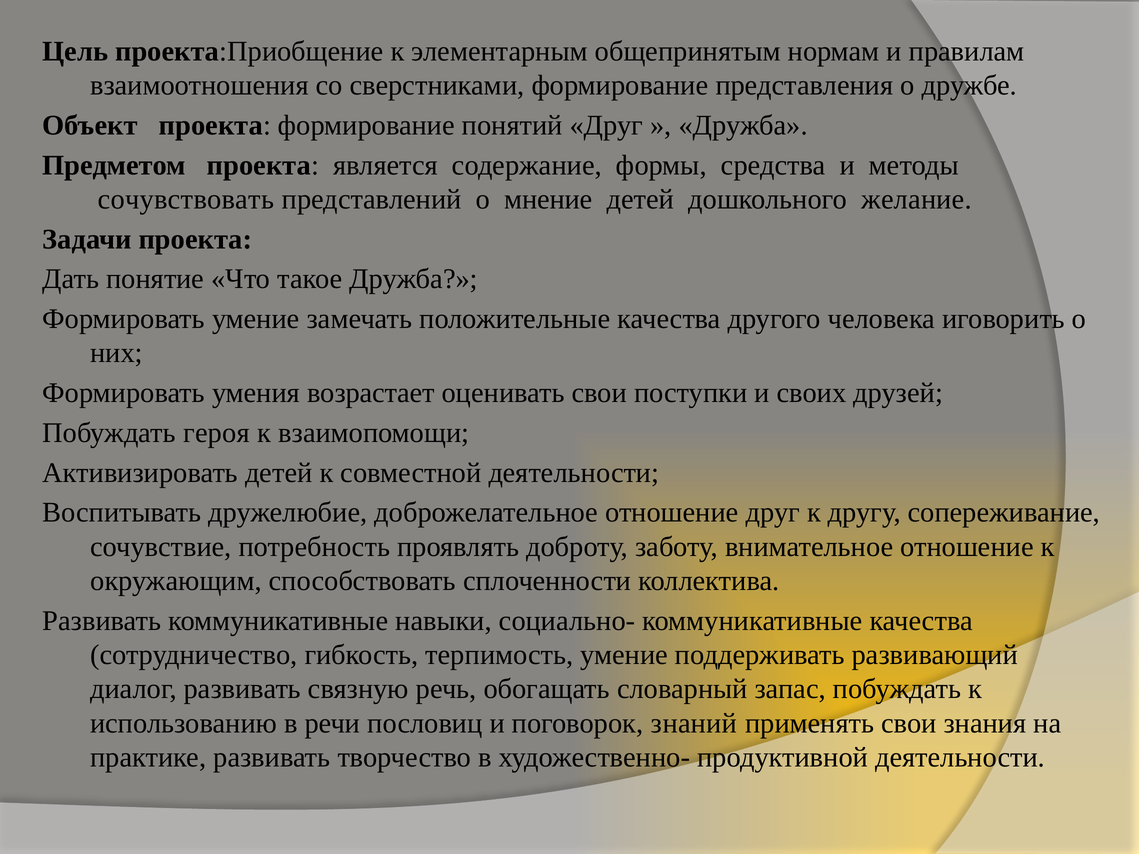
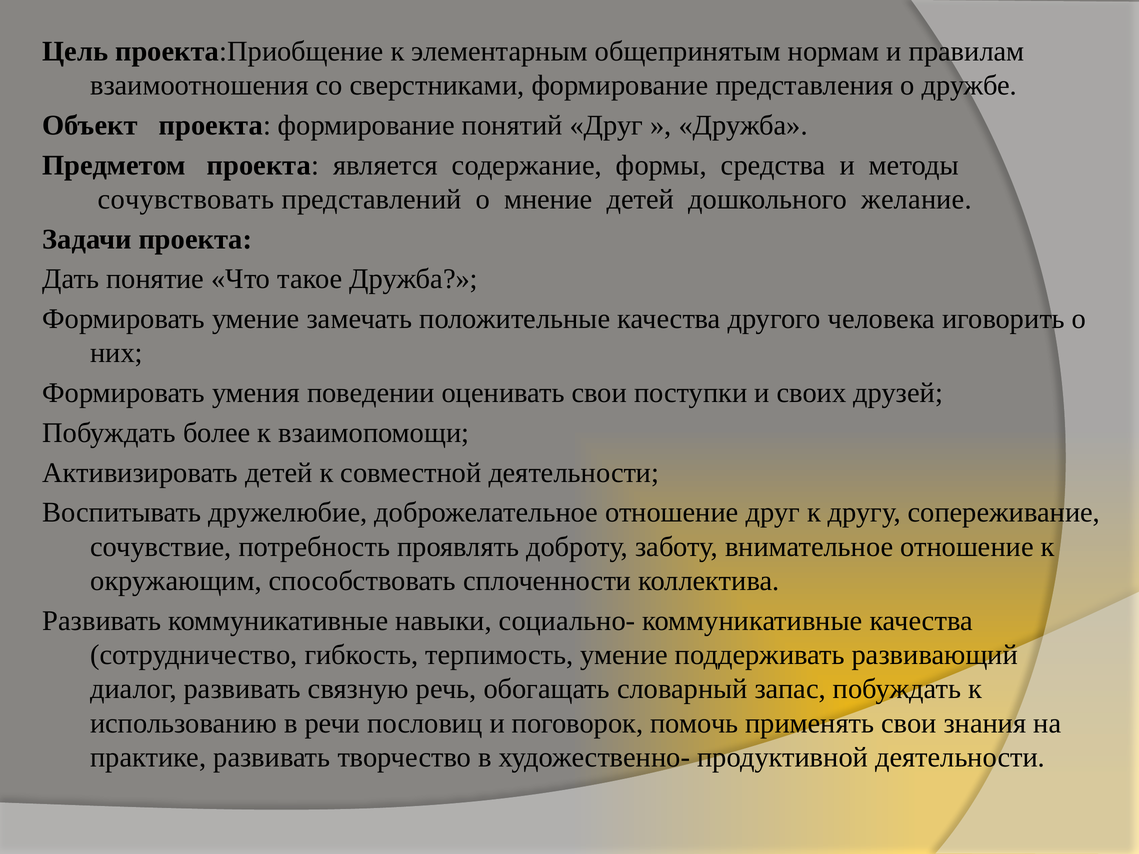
возрастает: возрастает -> поведении
героя: героя -> более
знаний: знаний -> помочь
